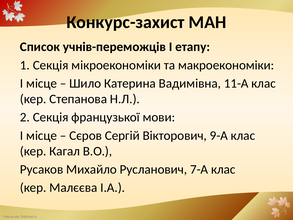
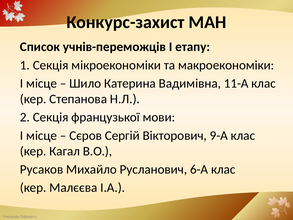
7-А: 7-А -> 6-А
